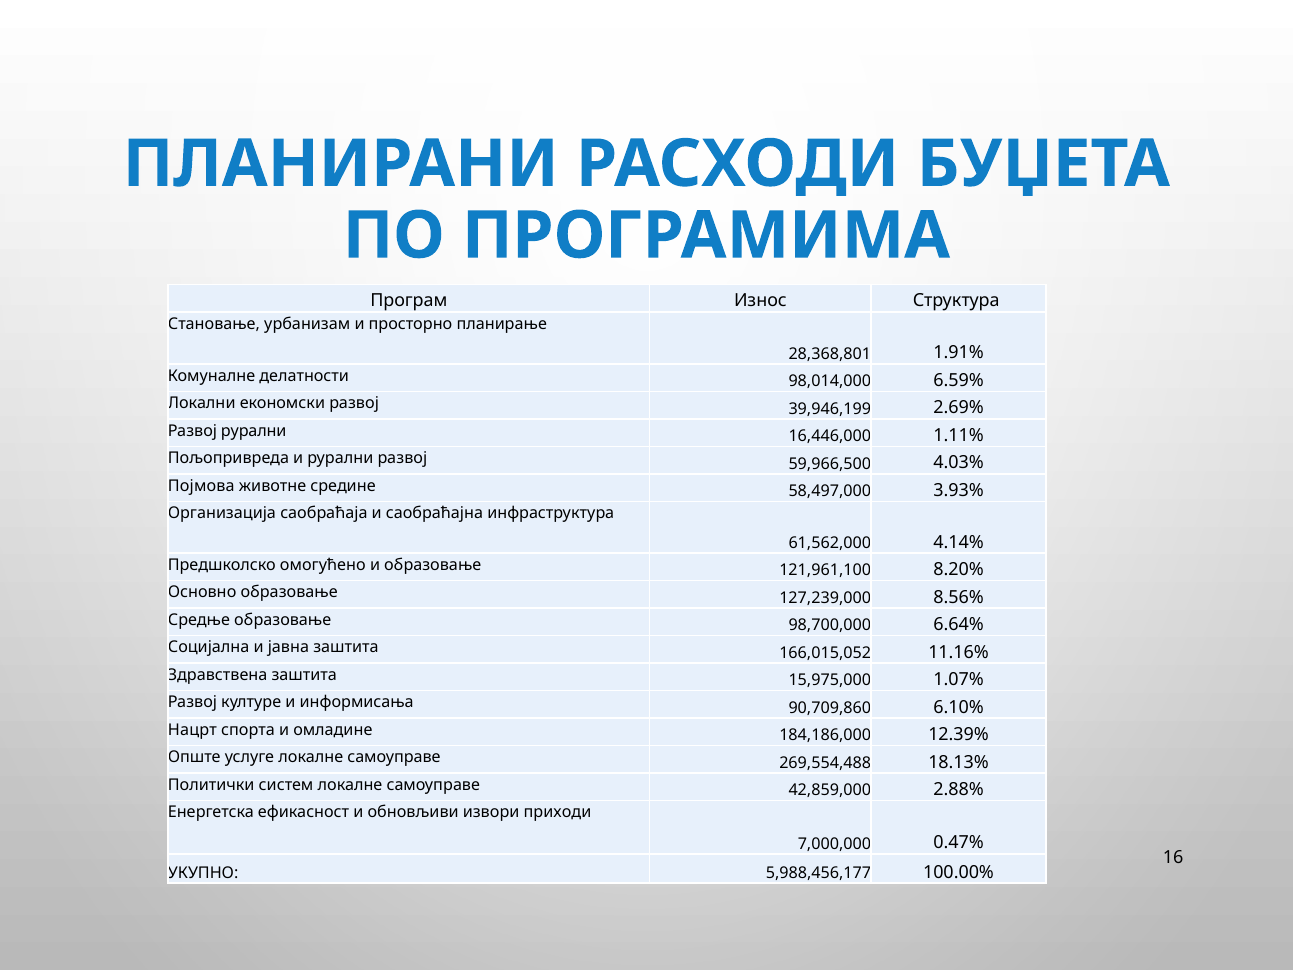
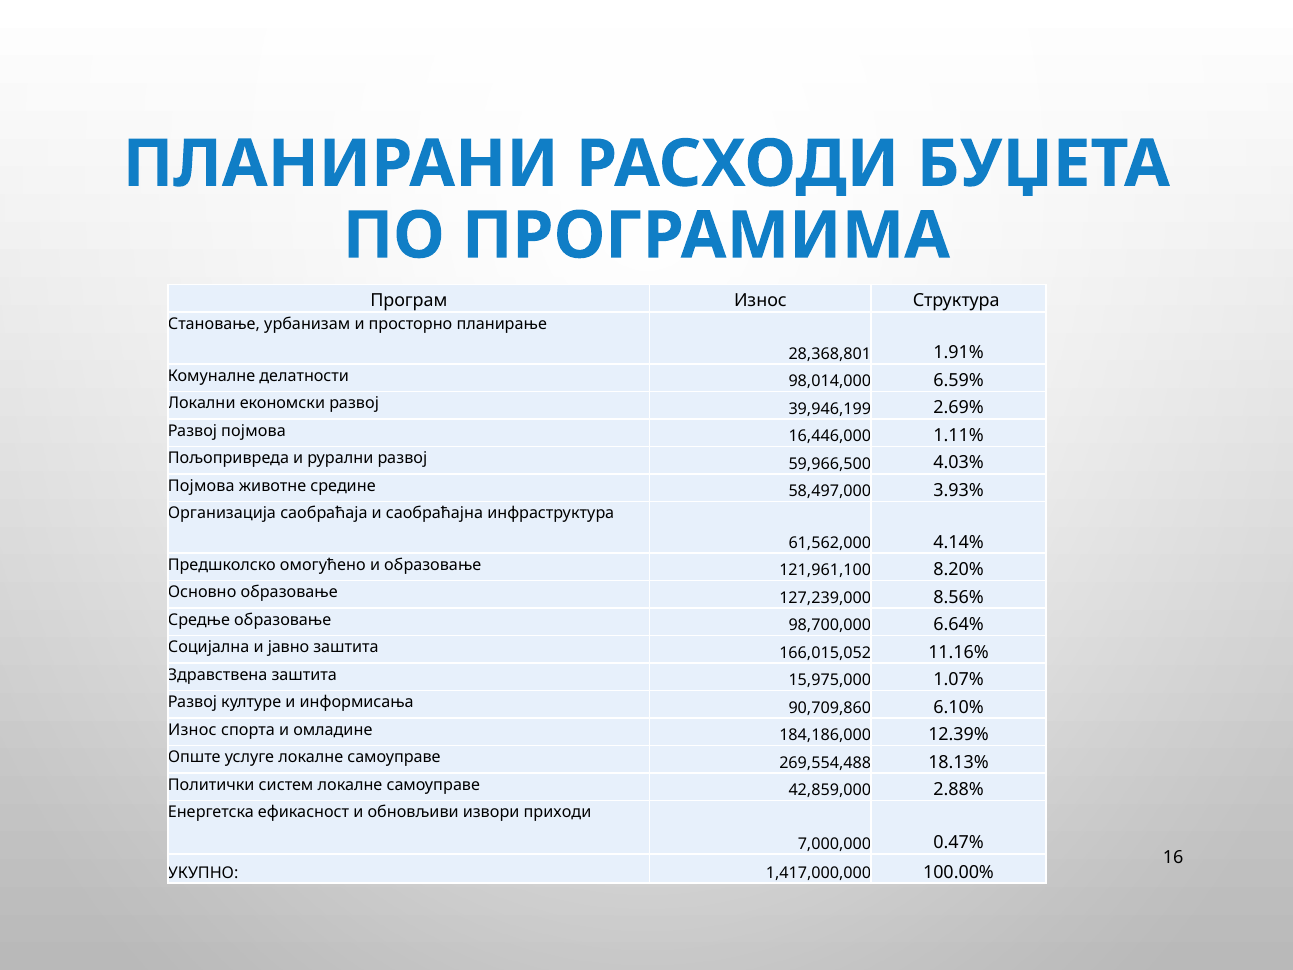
Развој рурални: рурални -> појмова
јавна: јавна -> јавно
Нацрт at (192, 730): Нацрт -> Износ
5,988,456,177: 5,988,456,177 -> 1,417,000,000
